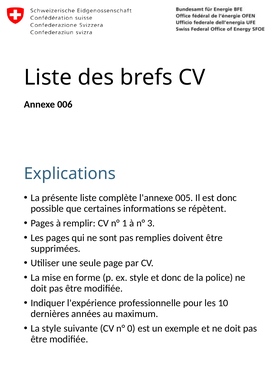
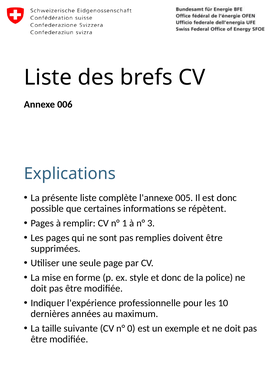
La style: style -> taille
